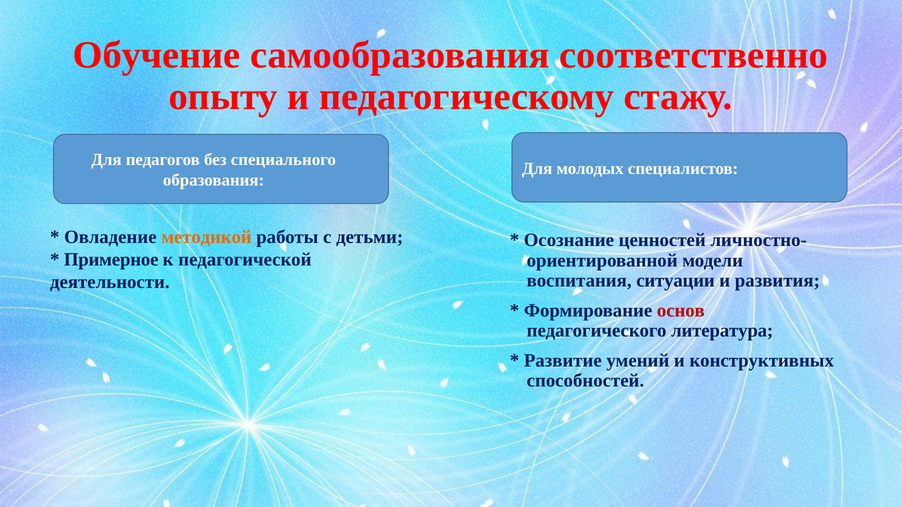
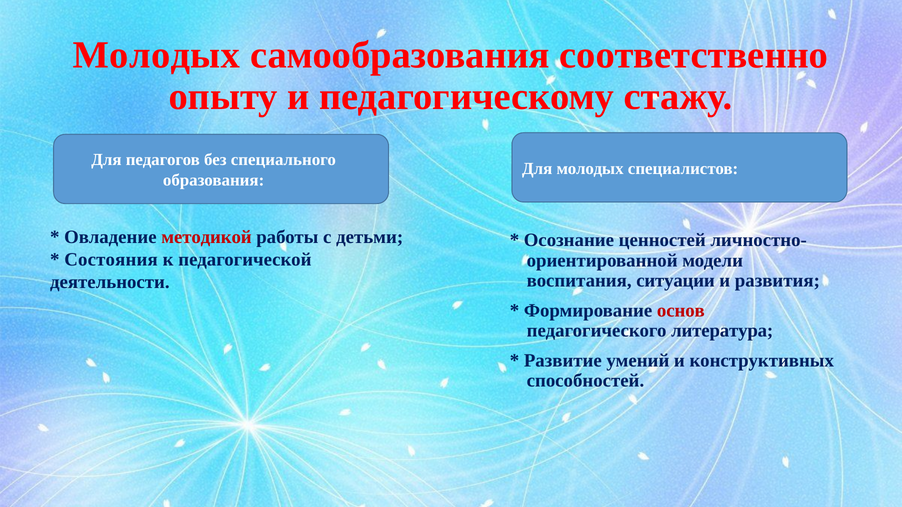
Обучение at (157, 55): Обучение -> Молодых
методикой colour: orange -> red
Примерное: Примерное -> Состояния
